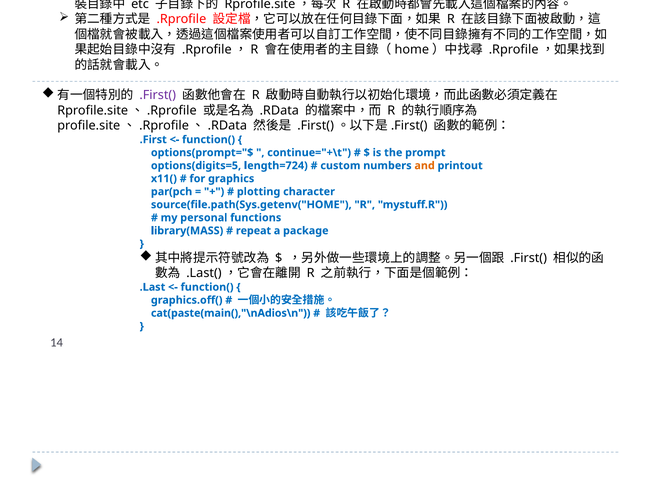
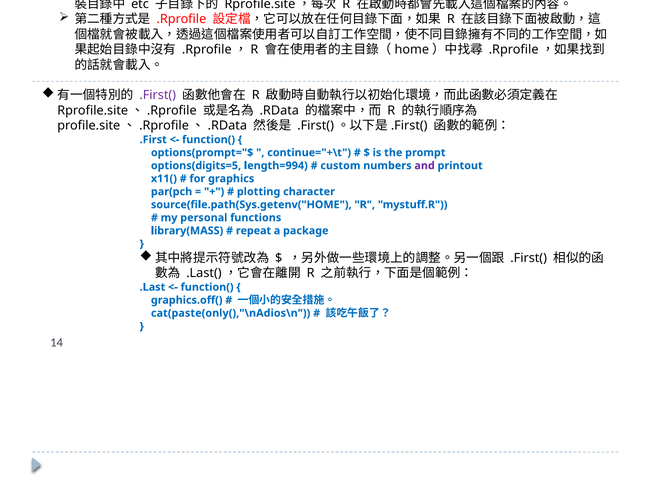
length=724: length=724 -> length=994
and colour: orange -> purple
cat(paste(main(),"\nAdios\n: cat(paste(main(),"\nAdios\n -> cat(paste(only(),"\nAdios\n
